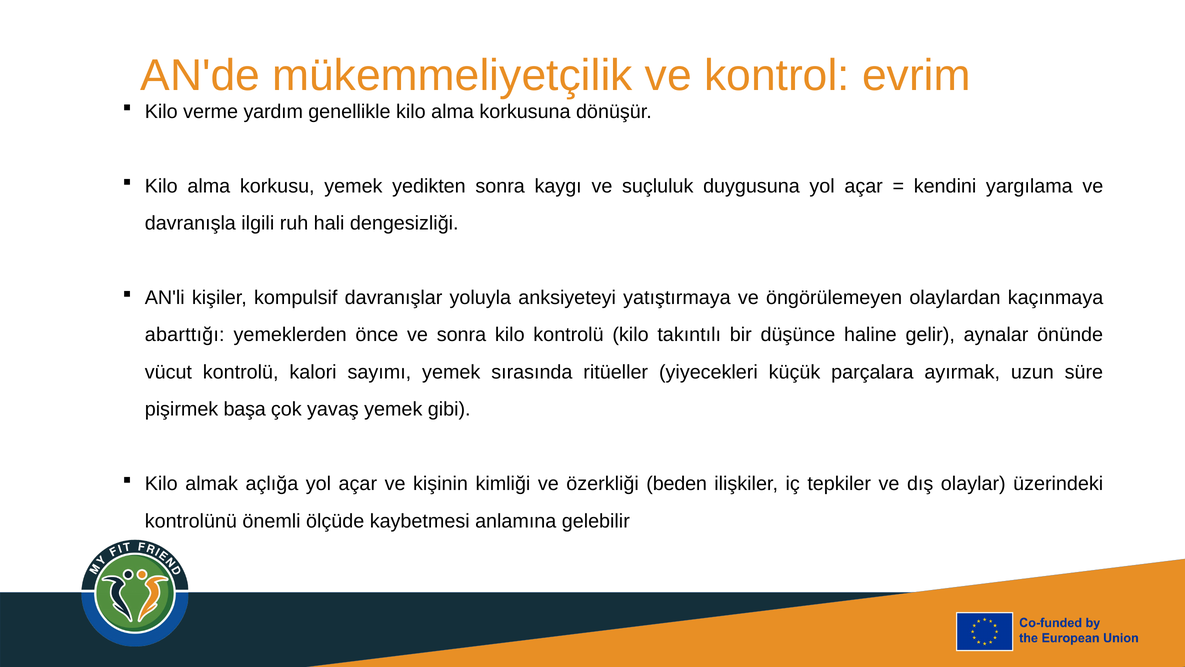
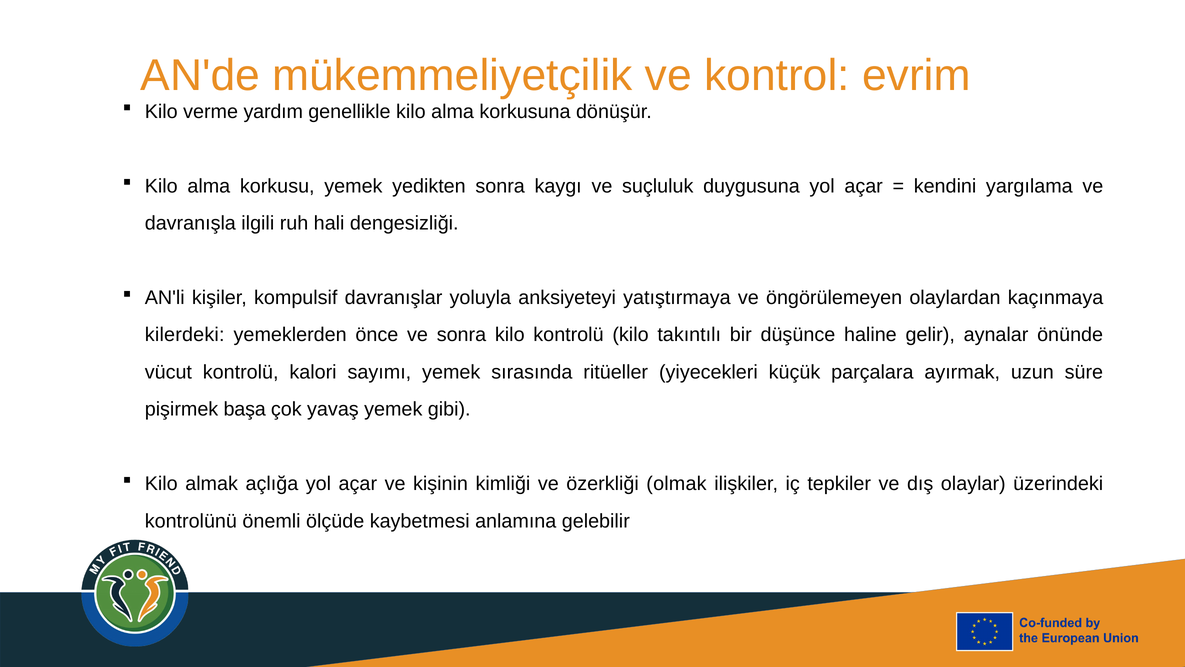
abarttığı: abarttığı -> kilerdeki
beden: beden -> olmak
